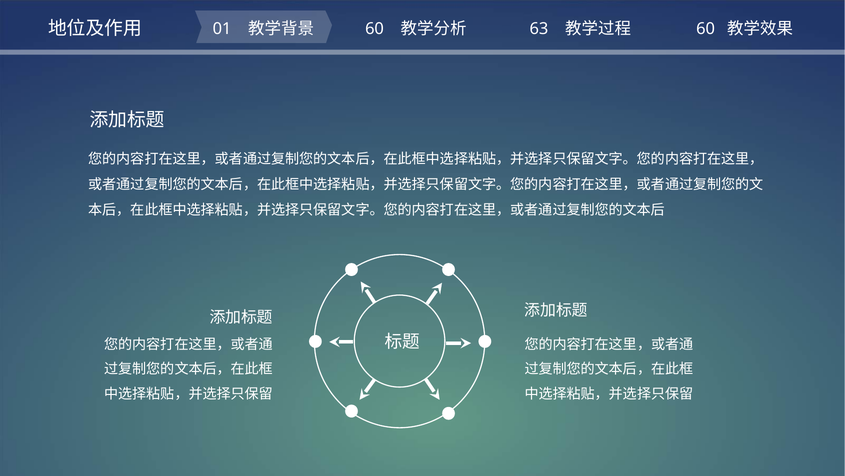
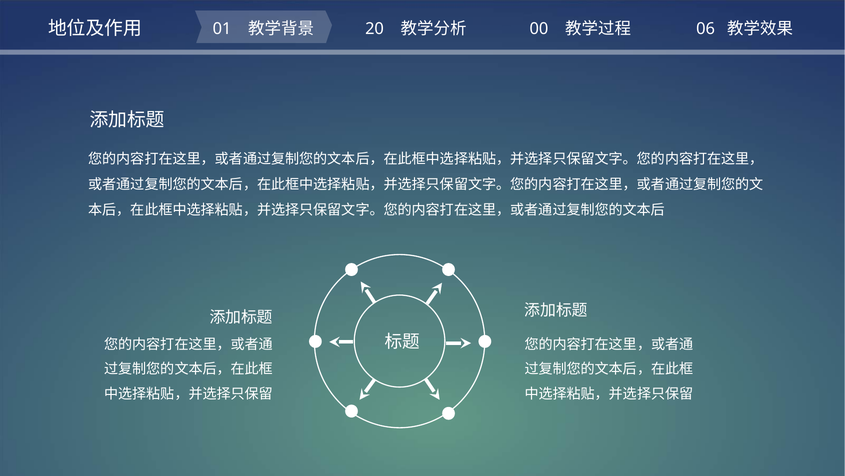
60 at (375, 29): 60 -> 20
63: 63 -> 00
60 at (706, 29): 60 -> 06
